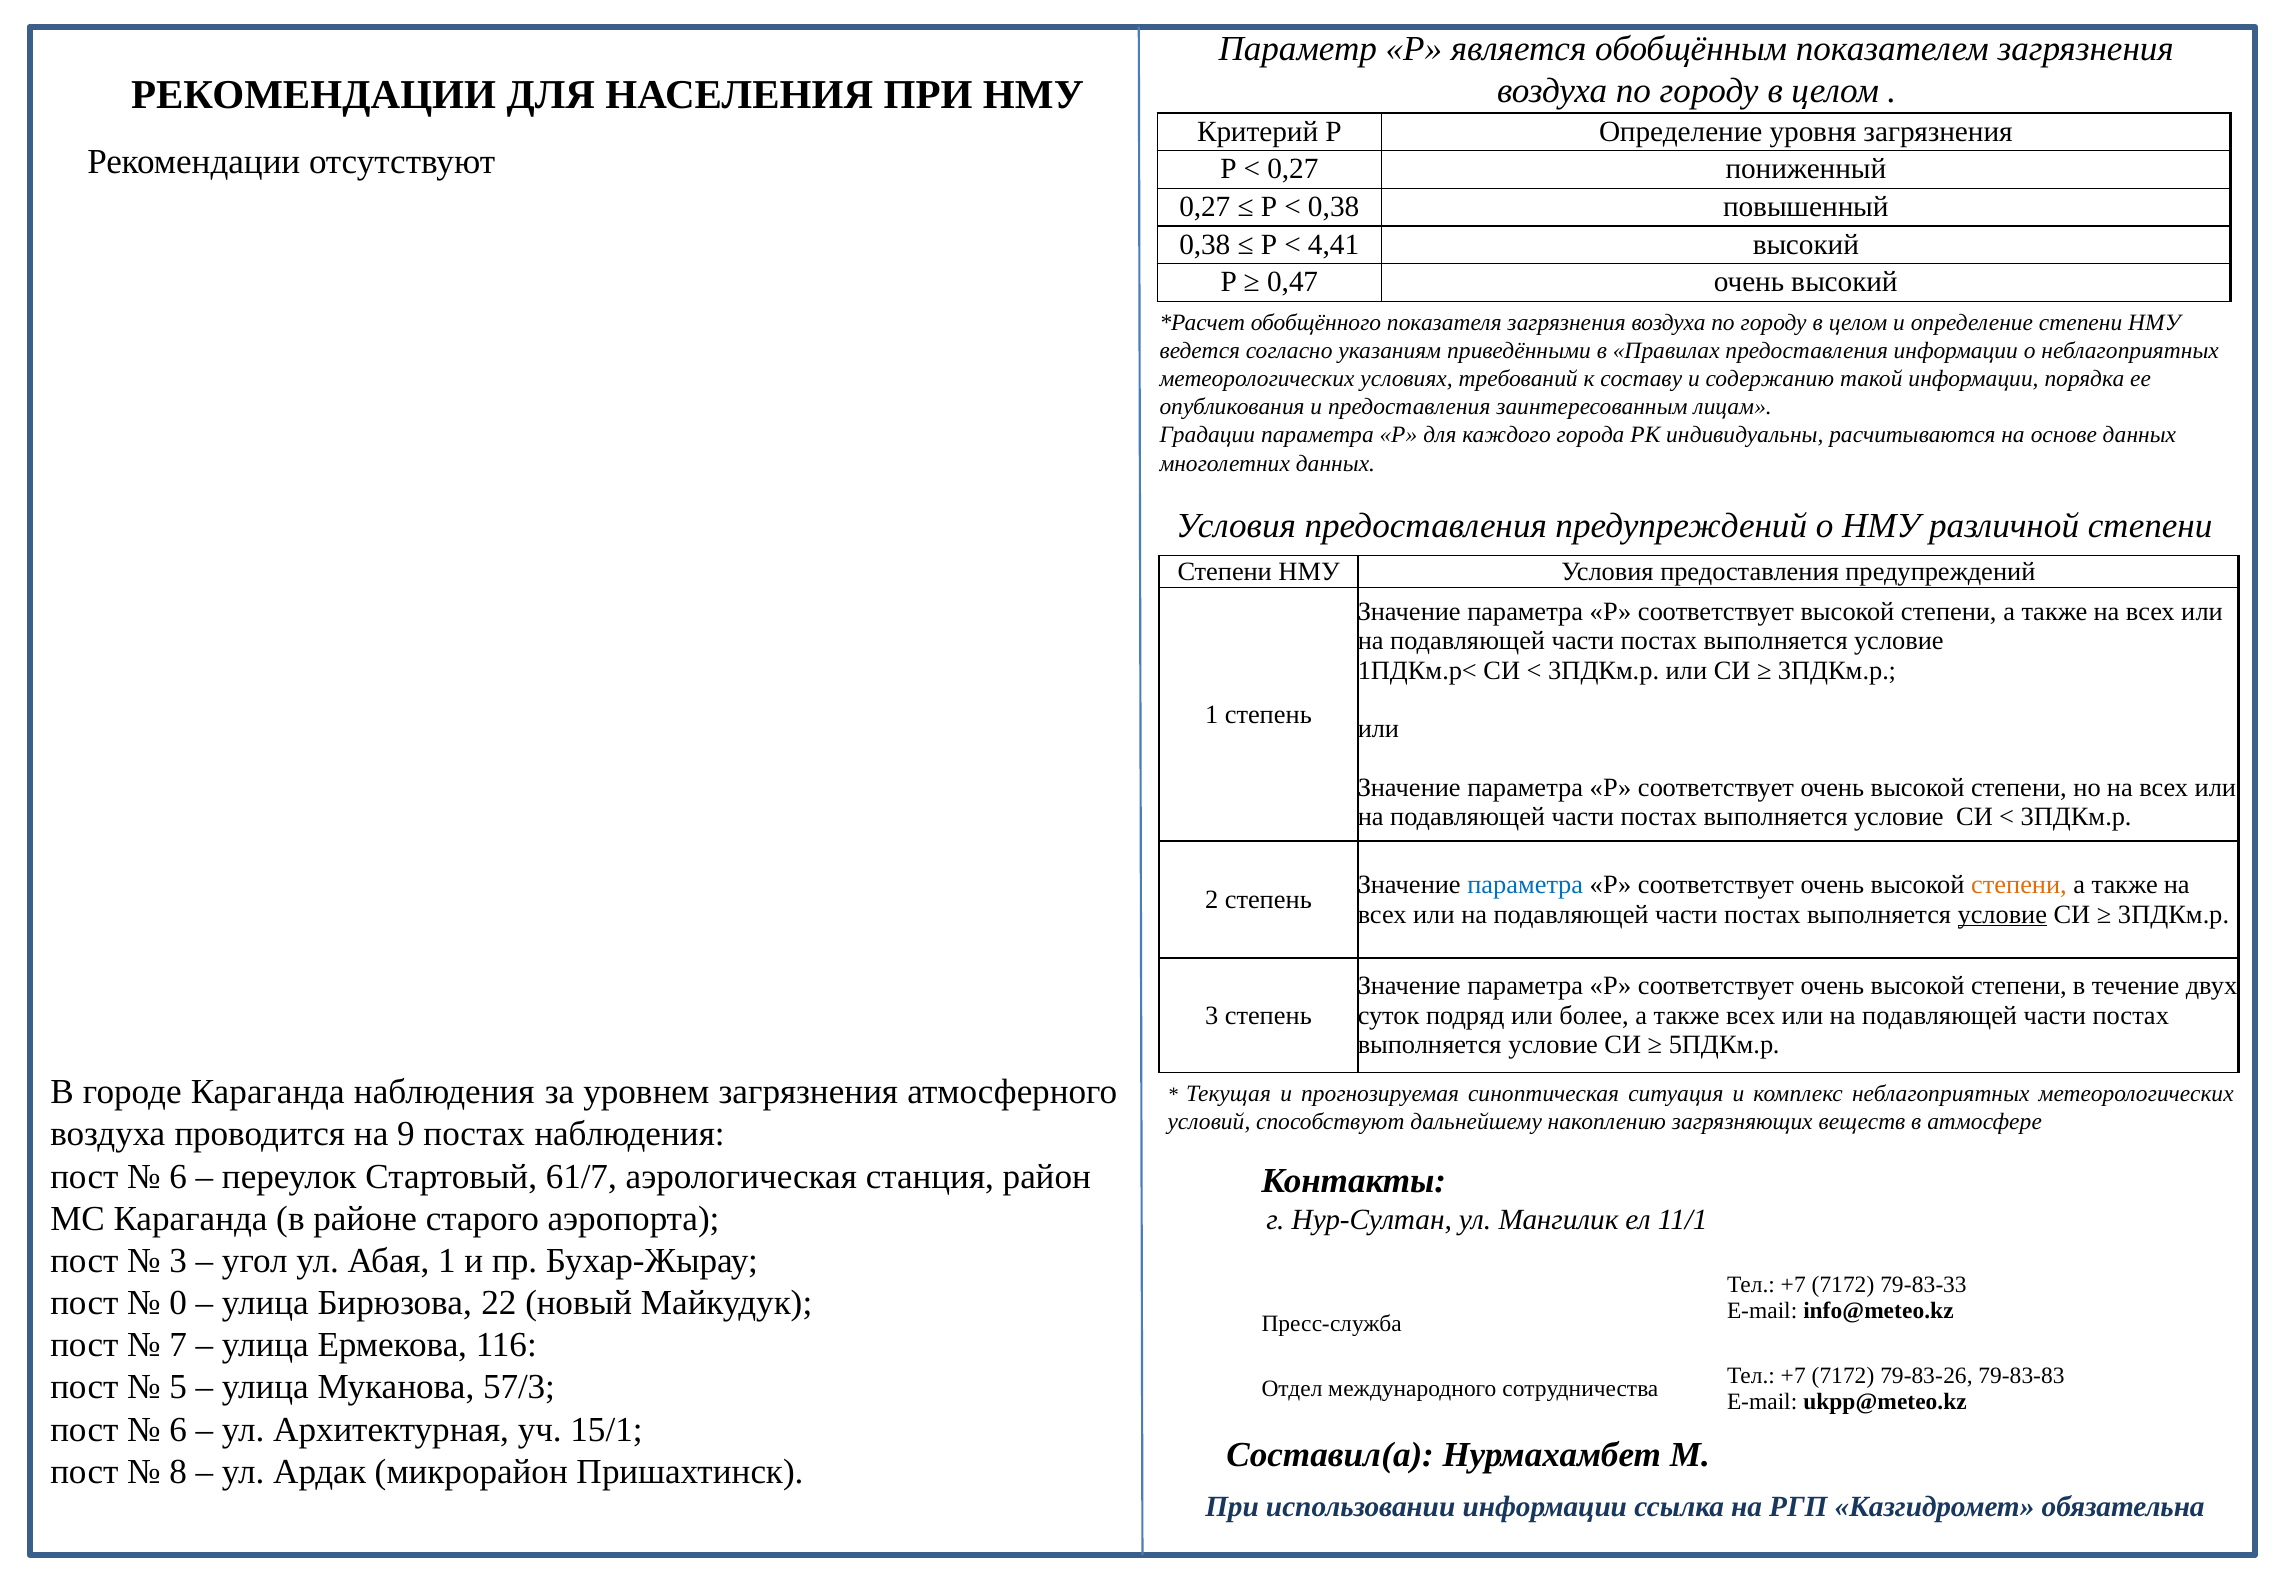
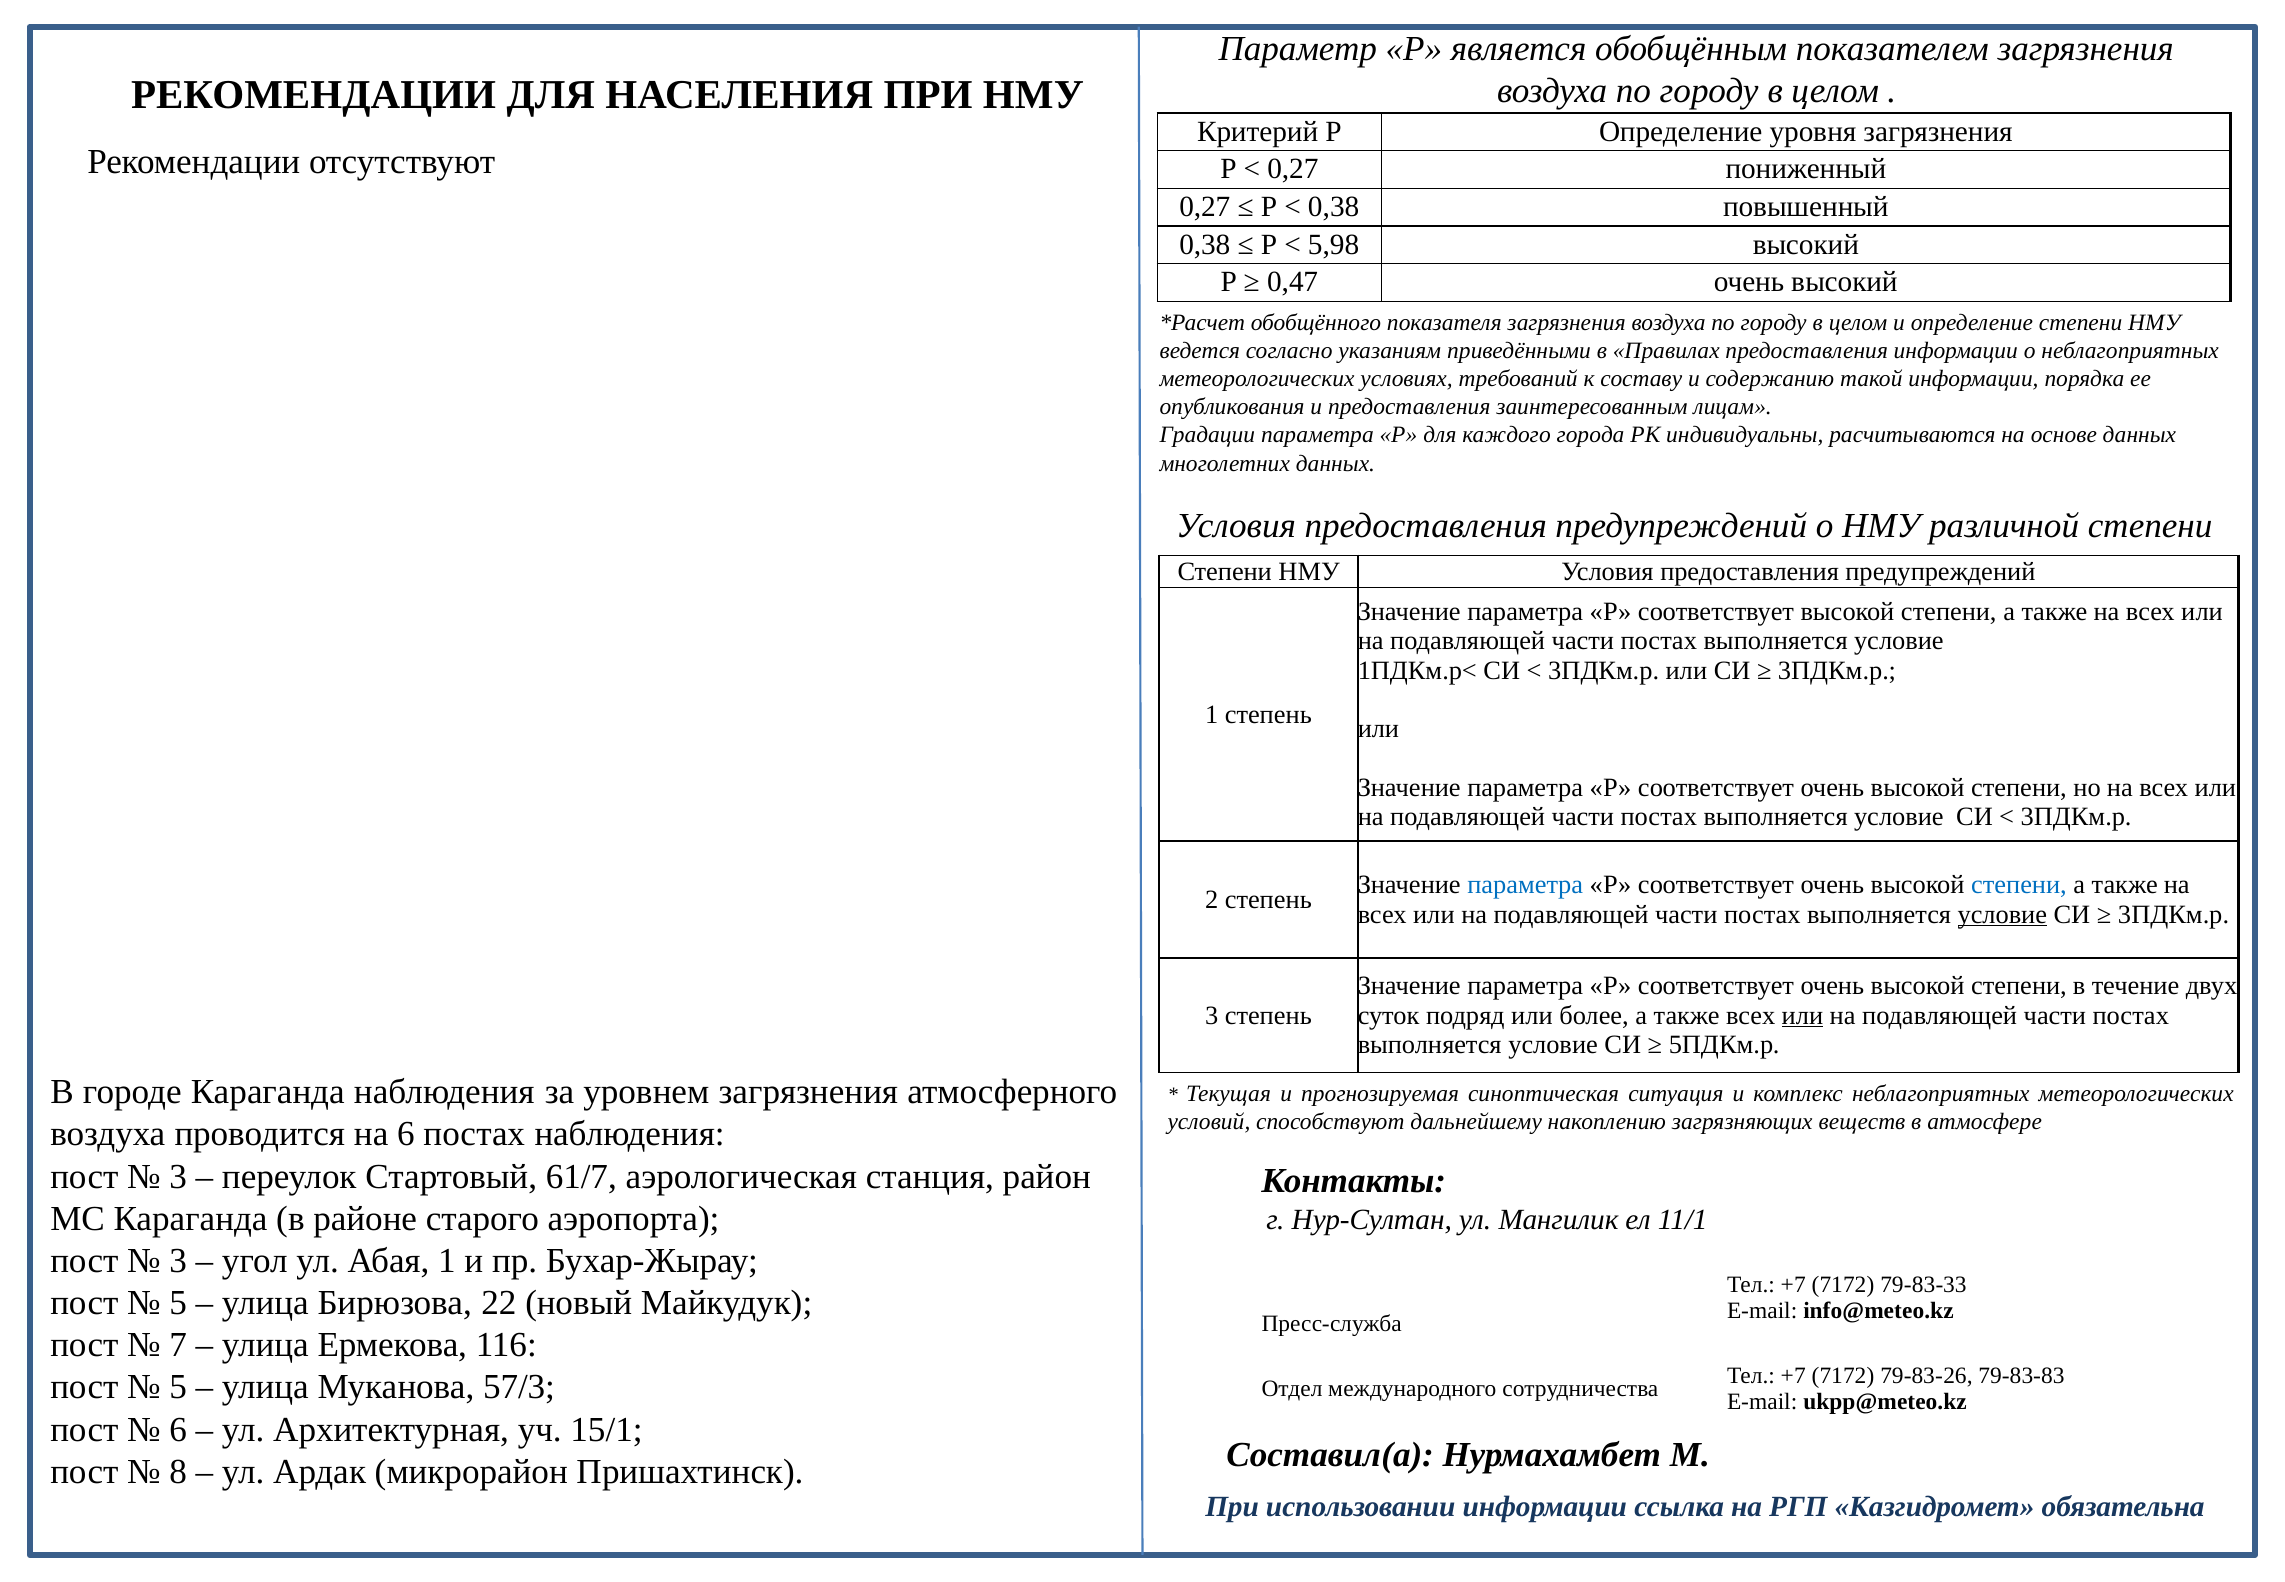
4,41: 4,41 -> 5,98
степени at (2019, 885) colour: orange -> blue
или at (1802, 1015) underline: none -> present
на 9: 9 -> 6
6 at (178, 1176): 6 -> 3
0 at (178, 1303): 0 -> 5
